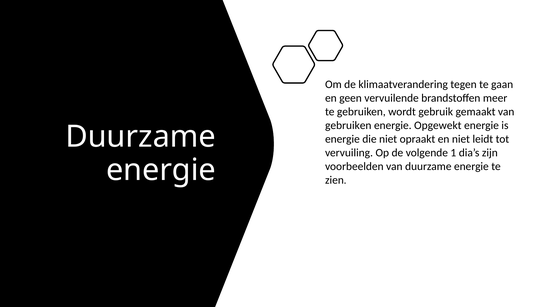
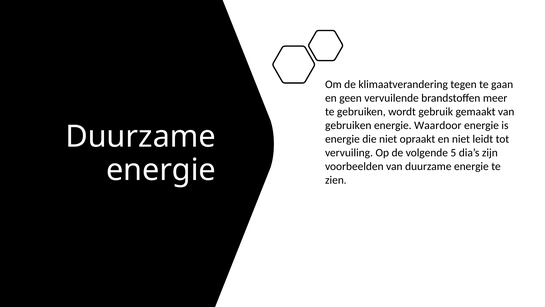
Opgewekt: Opgewekt -> Waardoor
1: 1 -> 5
